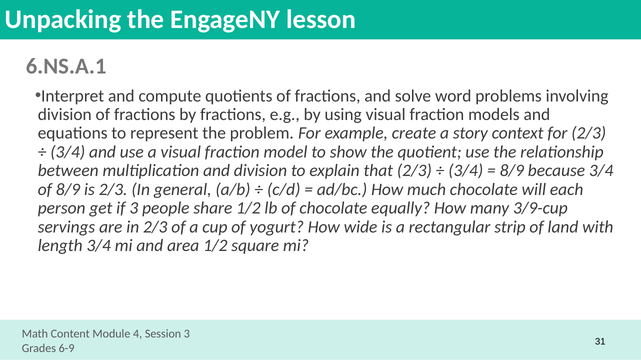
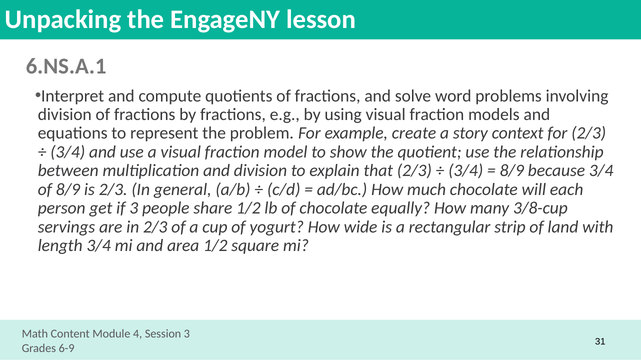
3/9-cup: 3/9-cup -> 3/8-cup
